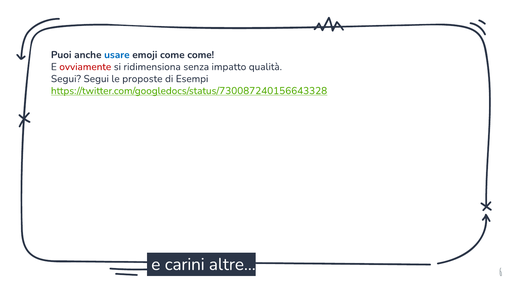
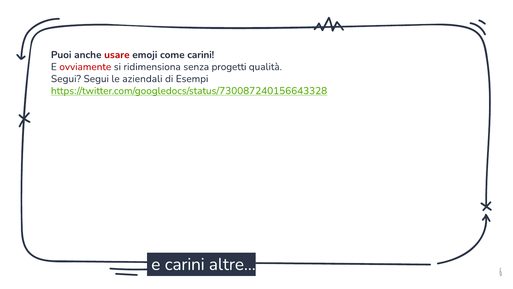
usare colour: blue -> red
come come: come -> carini
impatto: impatto -> progetti
proposte: proposte -> aziendali
